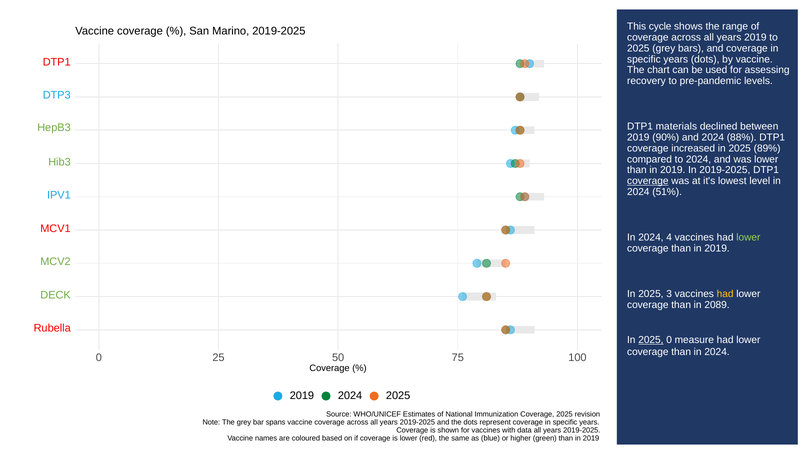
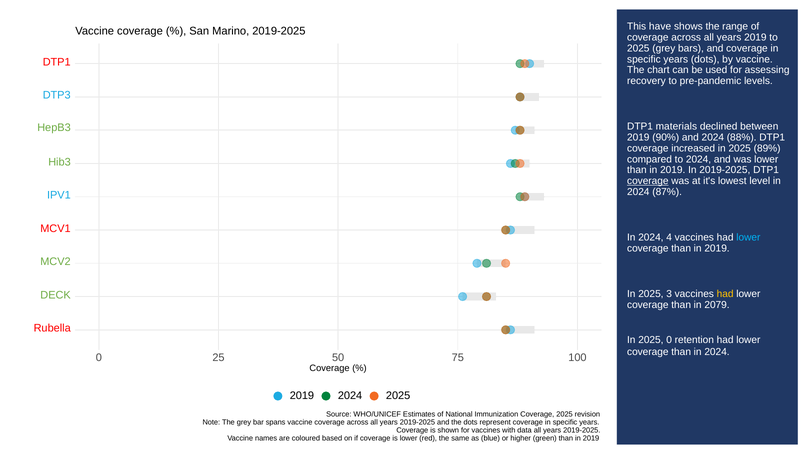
cycle: cycle -> have
51%: 51% -> 87%
lower at (748, 238) colour: light green -> light blue
2089: 2089 -> 2079
2025 at (651, 340) underline: present -> none
measure: measure -> retention
